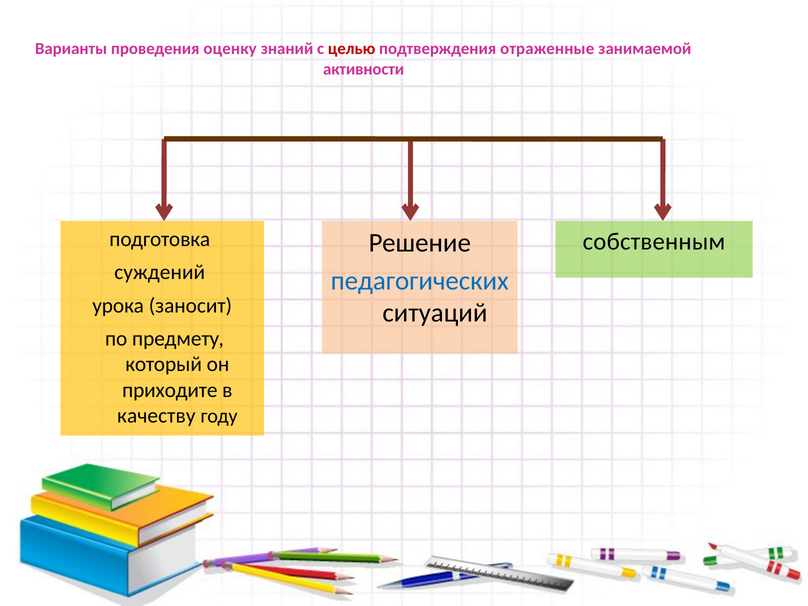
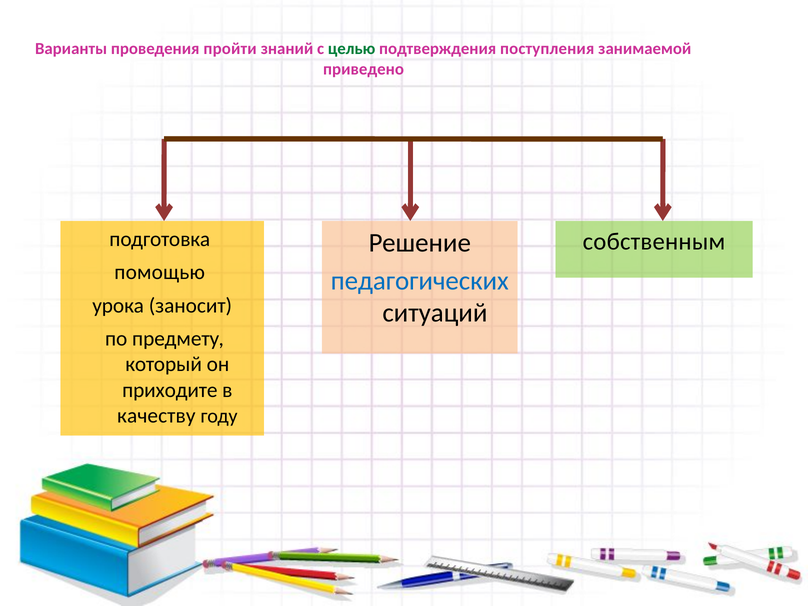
оценку: оценку -> пройти
целью colour: red -> green
отраженные: отраженные -> поступления
активности: активности -> приведено
суждений: суждений -> помощью
